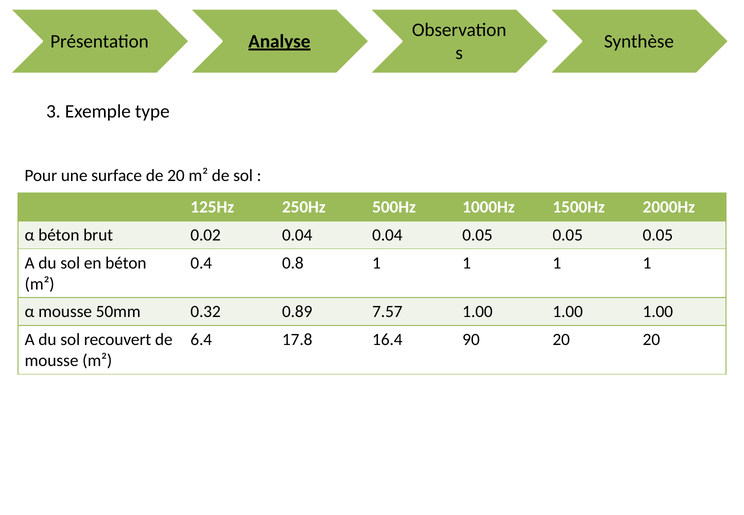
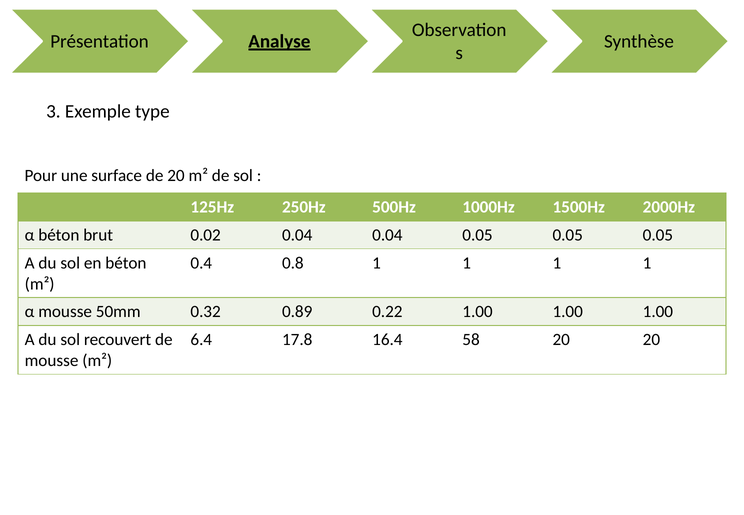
7.57: 7.57 -> 0.22
90: 90 -> 58
